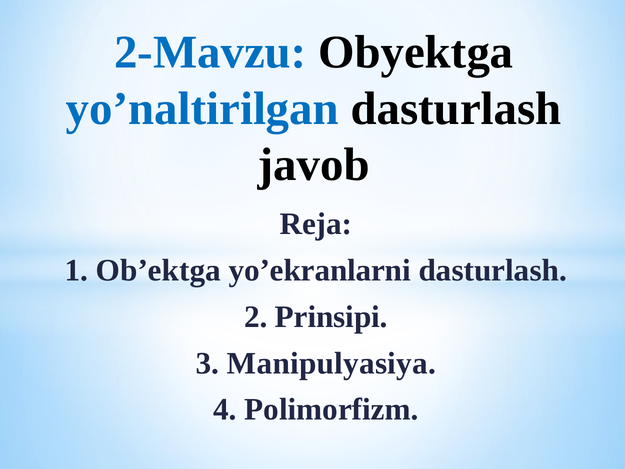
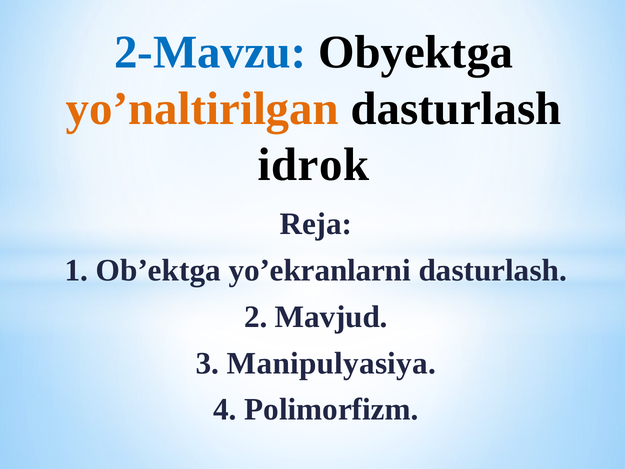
yo’naltirilgan colour: blue -> orange
javob: javob -> idrok
Prinsipi: Prinsipi -> Mavjud
